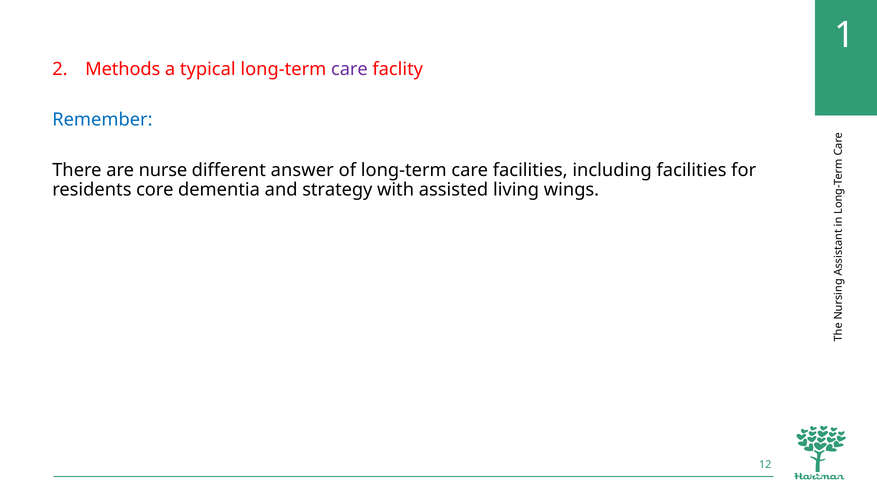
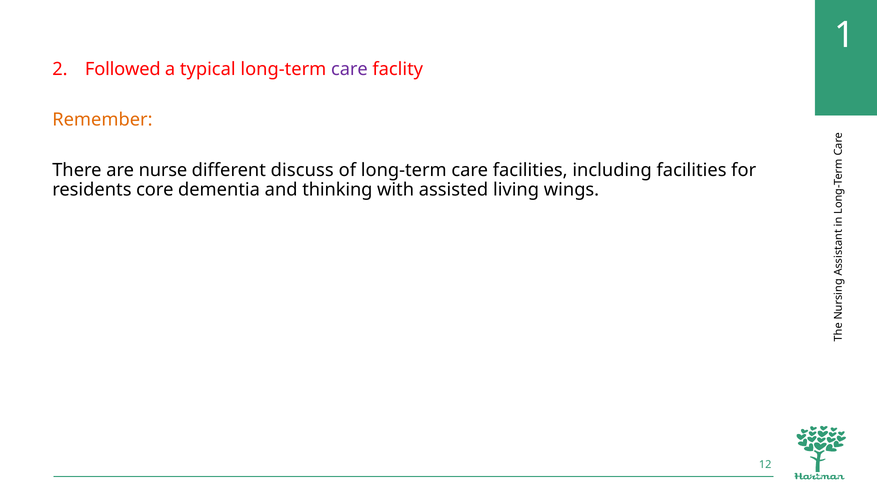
Methods: Methods -> Followed
Remember colour: blue -> orange
answer: answer -> discuss
strategy: strategy -> thinking
